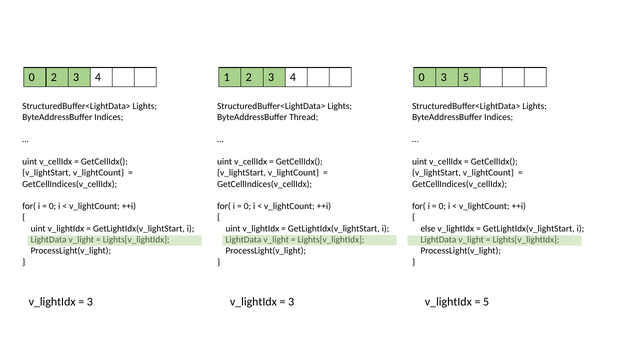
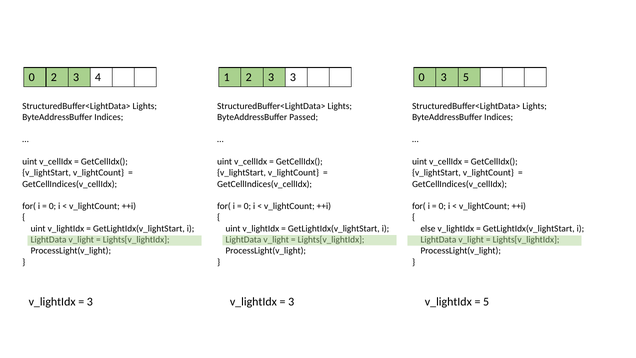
1 2 3 4: 4 -> 3
Thread: Thread -> Passed
